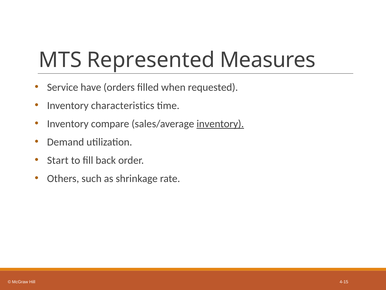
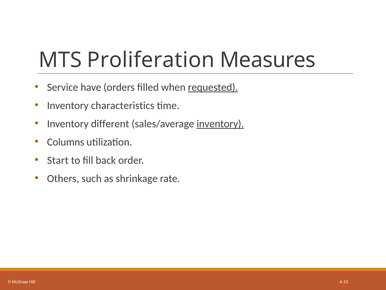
Represented: Represented -> Proliferation
requested underline: none -> present
compare: compare -> different
Demand: Demand -> Columns
